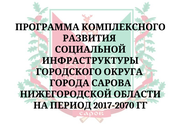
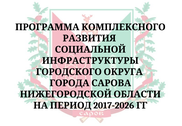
2017-2070: 2017-2070 -> 2017-2026
